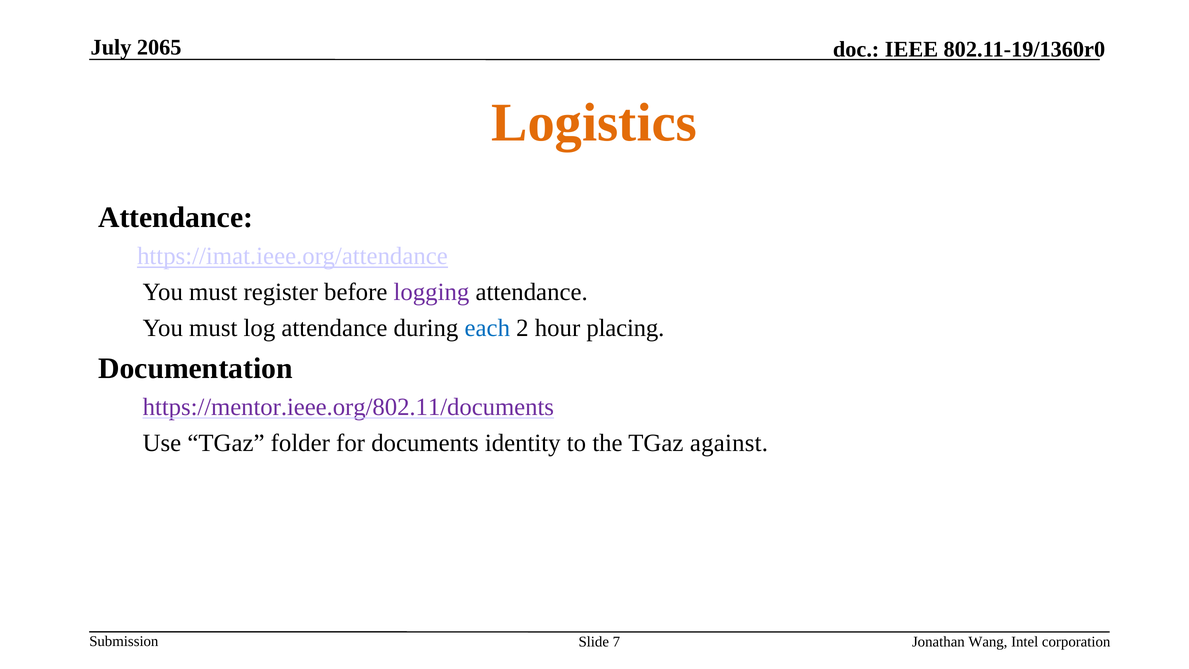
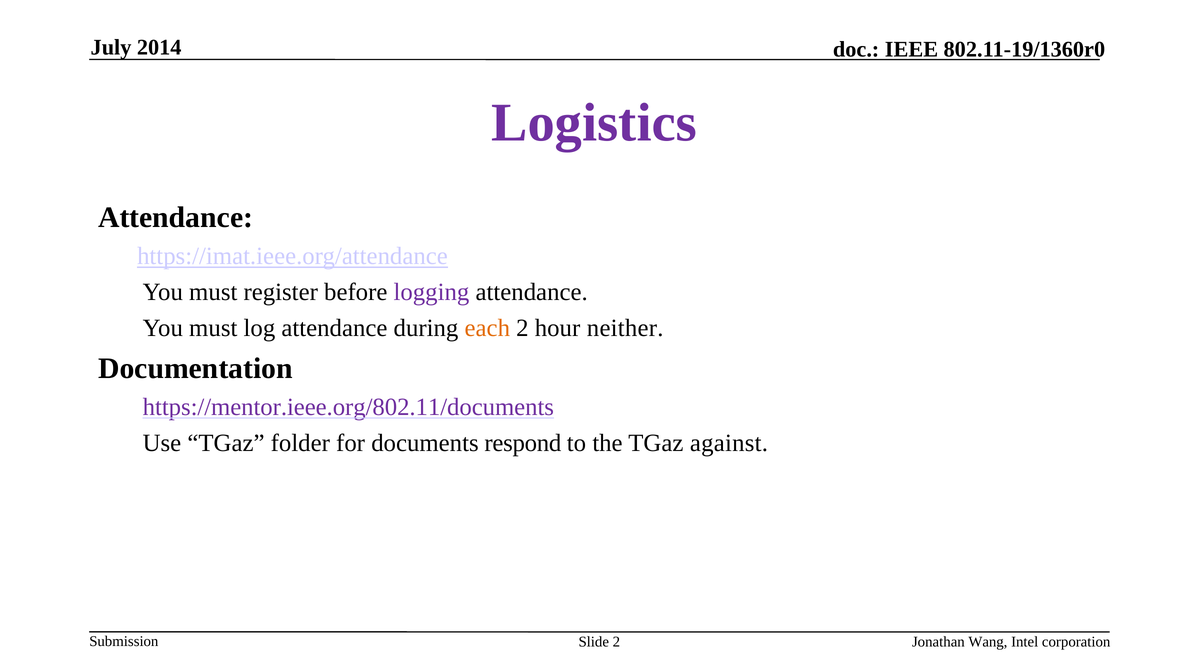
2065: 2065 -> 2014
Logistics colour: orange -> purple
each colour: blue -> orange
placing: placing -> neither
identity: identity -> respond
Slide 7: 7 -> 2
